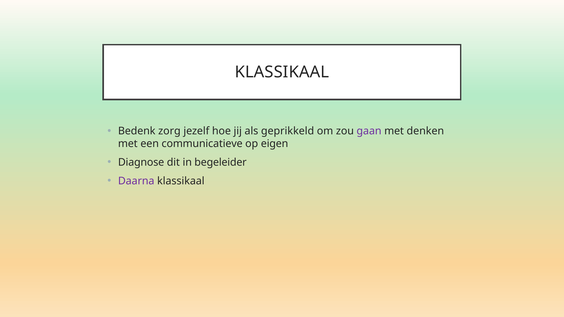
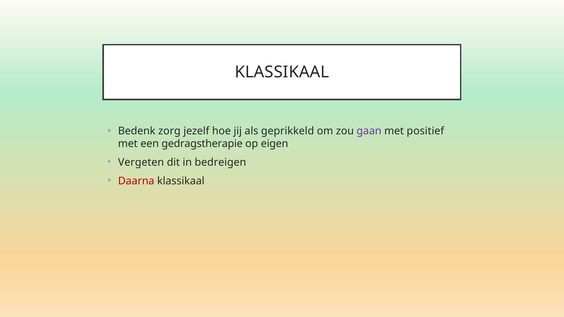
denken: denken -> positief
communicatieve: communicatieve -> gedragstherapie
Diagnose: Diagnose -> Vergeten
begeleider: begeleider -> bedreigen
Daarna colour: purple -> red
